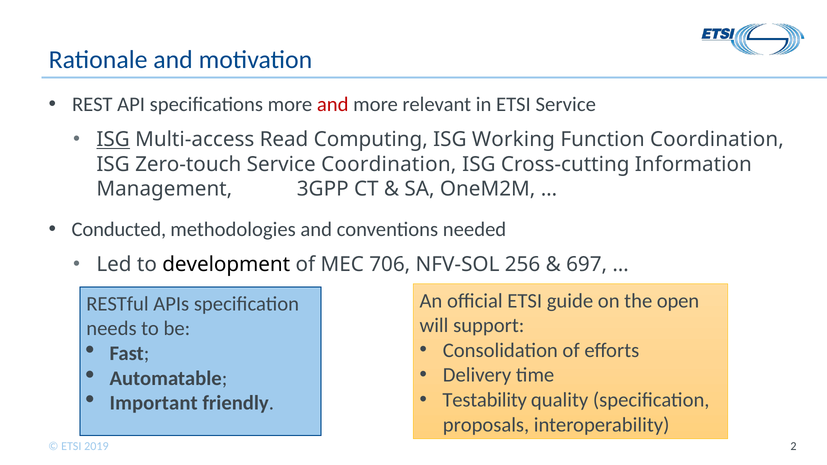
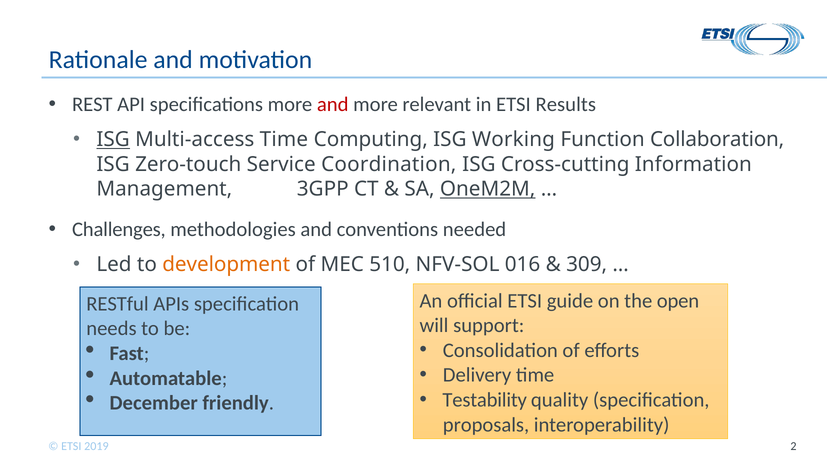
ETSI Service: Service -> Results
Multi-access Read: Read -> Time
Function Coordination: Coordination -> Collaboration
OneM2M underline: none -> present
Conducted: Conducted -> Challenges
development colour: black -> orange
706: 706 -> 510
256: 256 -> 016
697: 697 -> 309
Important: Important -> December
